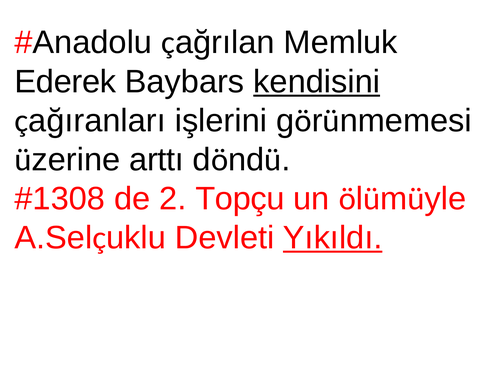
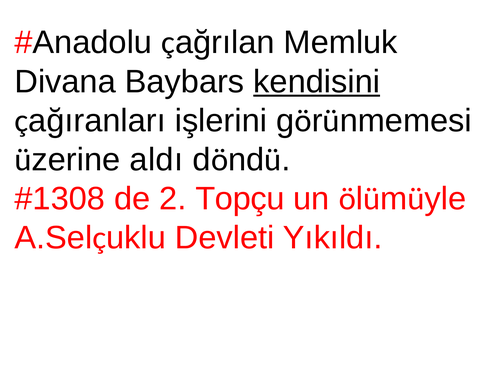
Ederek: Ederek -> Divana
arttı: arttı -> aldı
Yıkıldı underline: present -> none
